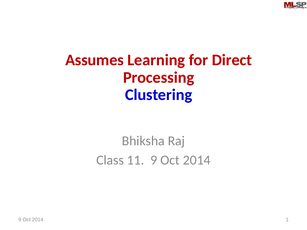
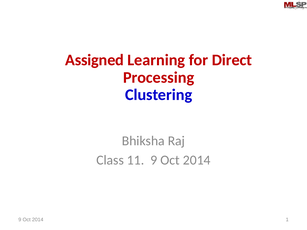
Assumes: Assumes -> Assigned
